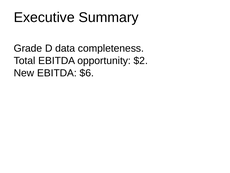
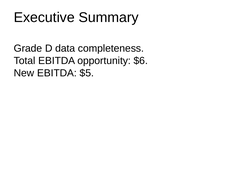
$2: $2 -> $6
$6: $6 -> $5
